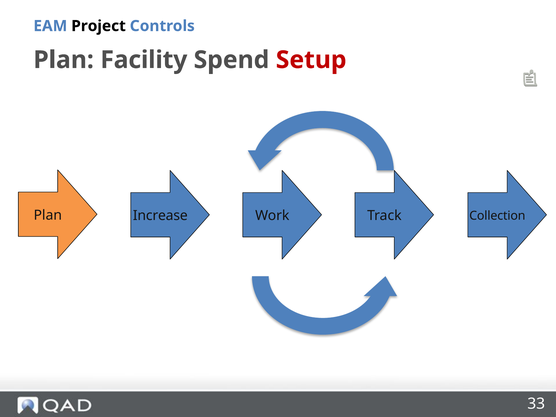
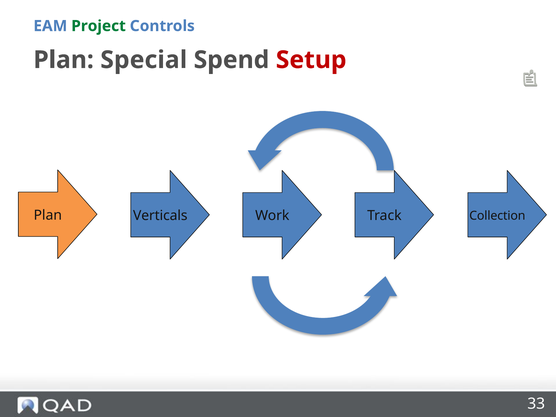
Project colour: black -> green
Facility: Facility -> Special
Increase: Increase -> Verticals
